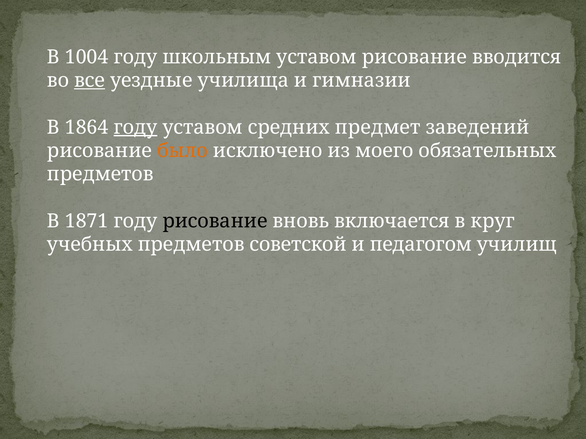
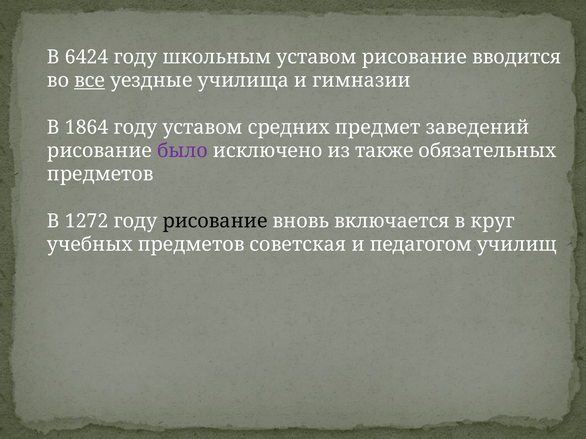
1004: 1004 -> 6424
году at (135, 127) underline: present -> none
было colour: orange -> purple
моего: моего -> также
1871: 1871 -> 1272
советской: советской -> советская
